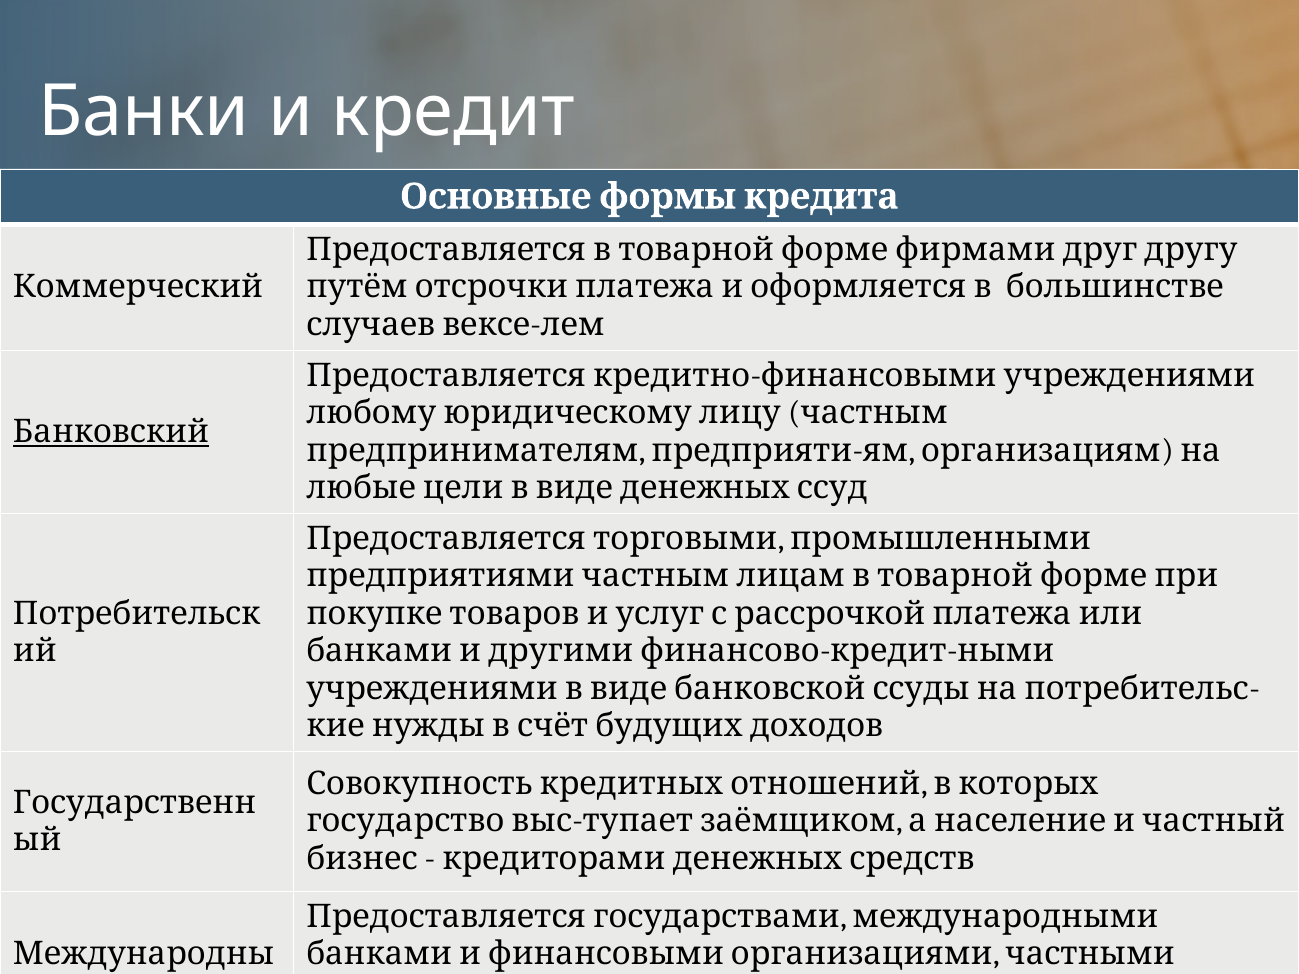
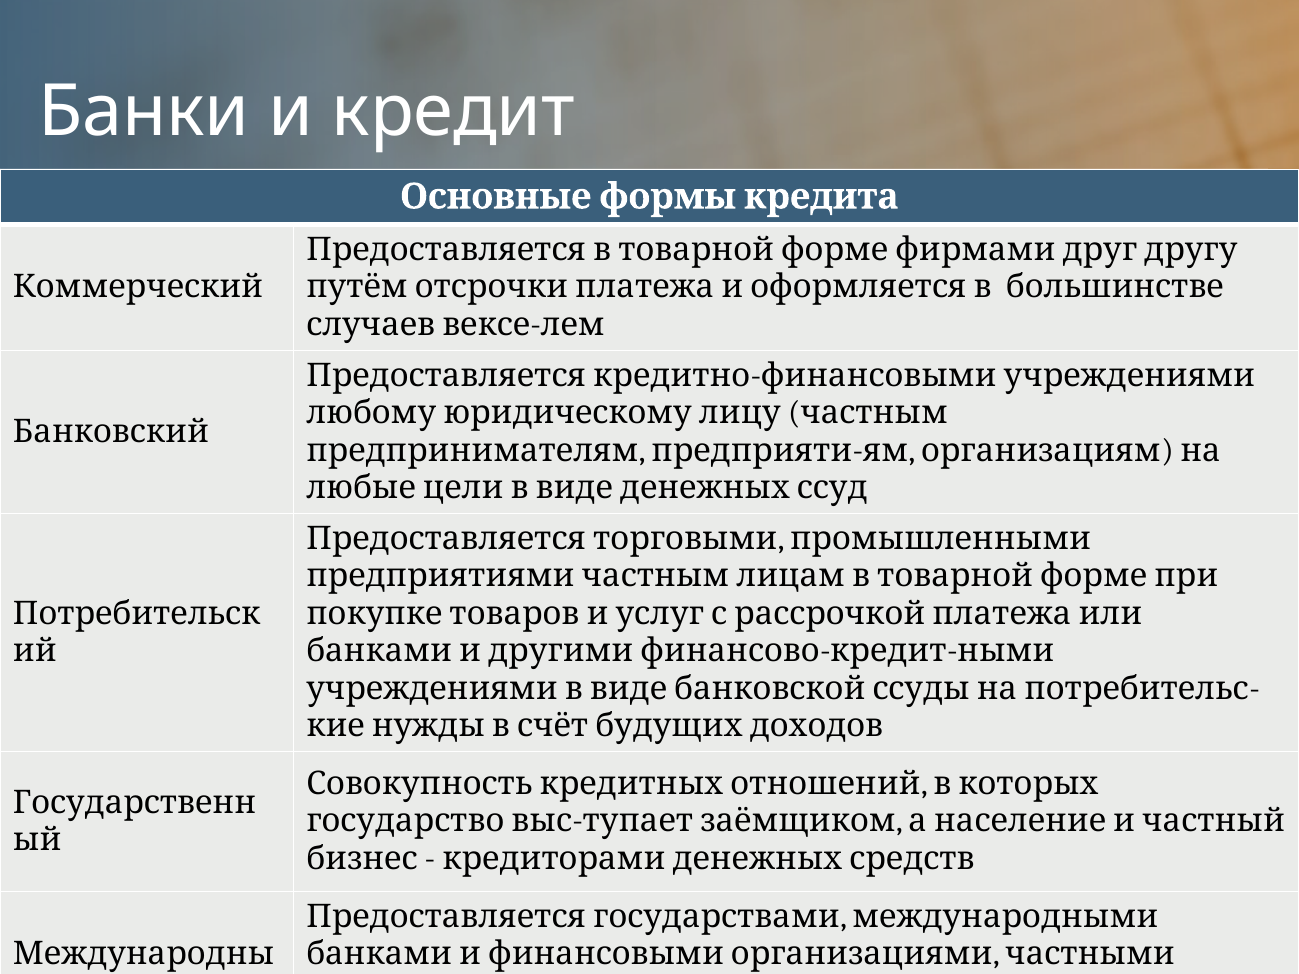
Банковский underline: present -> none
